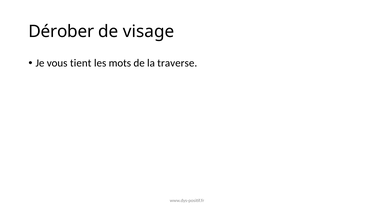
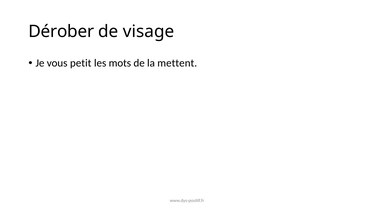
tient: tient -> petit
traverse: traverse -> mettent
